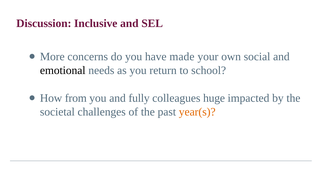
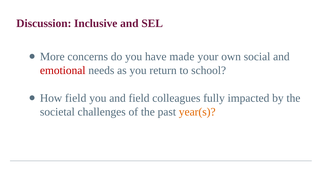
emotional colour: black -> red
How from: from -> field
and fully: fully -> field
huge: huge -> fully
